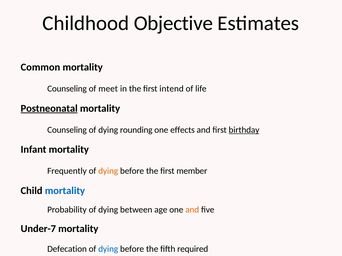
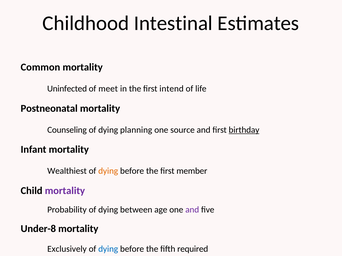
Objective: Objective -> Intestinal
Counseling at (67, 89): Counseling -> Uninfected
Postneonatal underline: present -> none
rounding: rounding -> planning
effects: effects -> source
Frequently: Frequently -> Wealthiest
mortality at (65, 191) colour: blue -> purple
and at (192, 210) colour: orange -> purple
Under-7: Under-7 -> Under-8
Defecation: Defecation -> Exclusively
